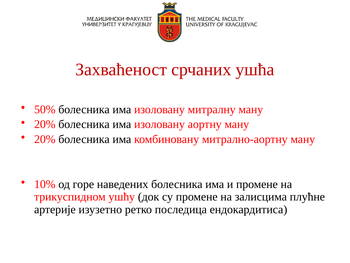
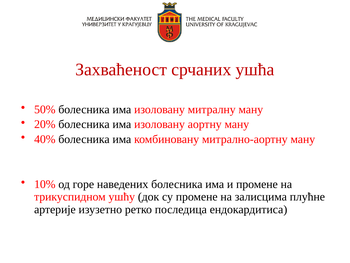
20% at (45, 139): 20% -> 40%
